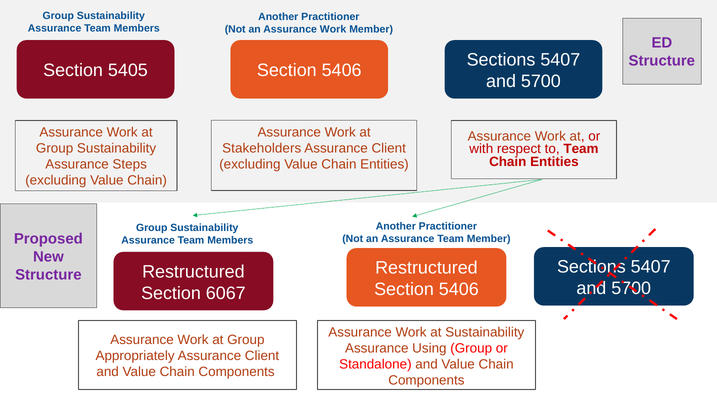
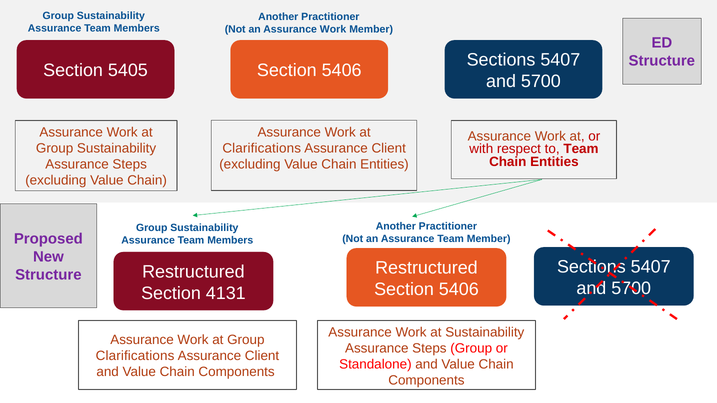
Stakeholders at (262, 148): Stakeholders -> Clarifications
6067: 6067 -> 4131
Using at (429, 349): Using -> Steps
Appropriately at (135, 356): Appropriately -> Clarifications
